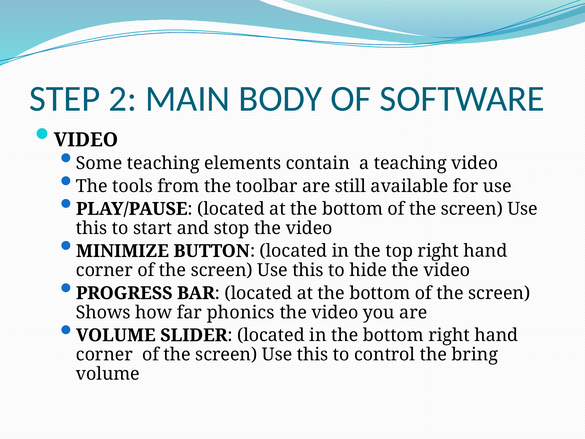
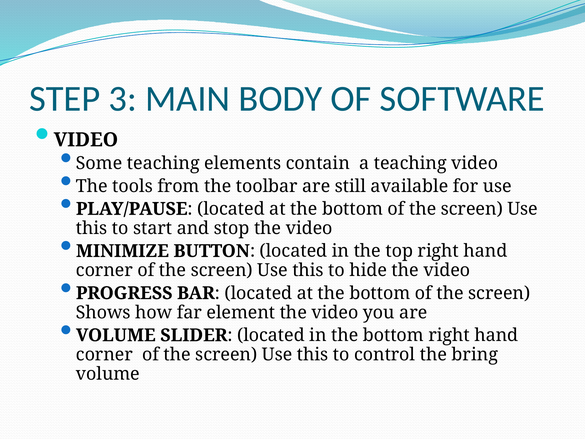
2: 2 -> 3
phonics: phonics -> element
